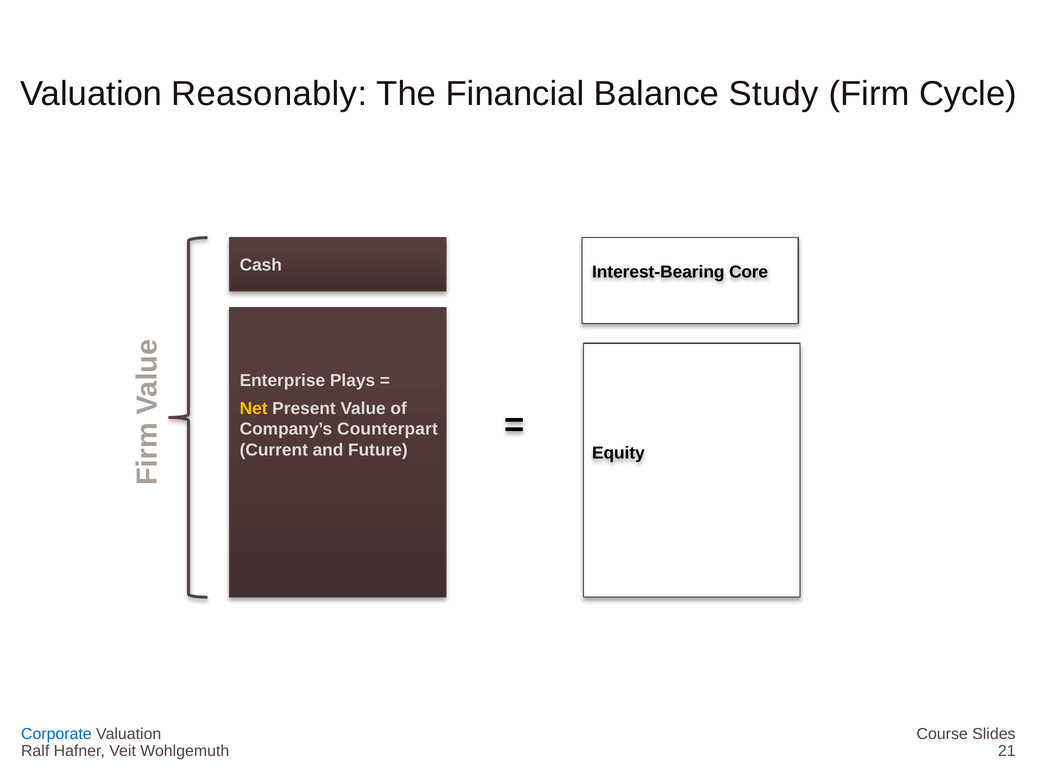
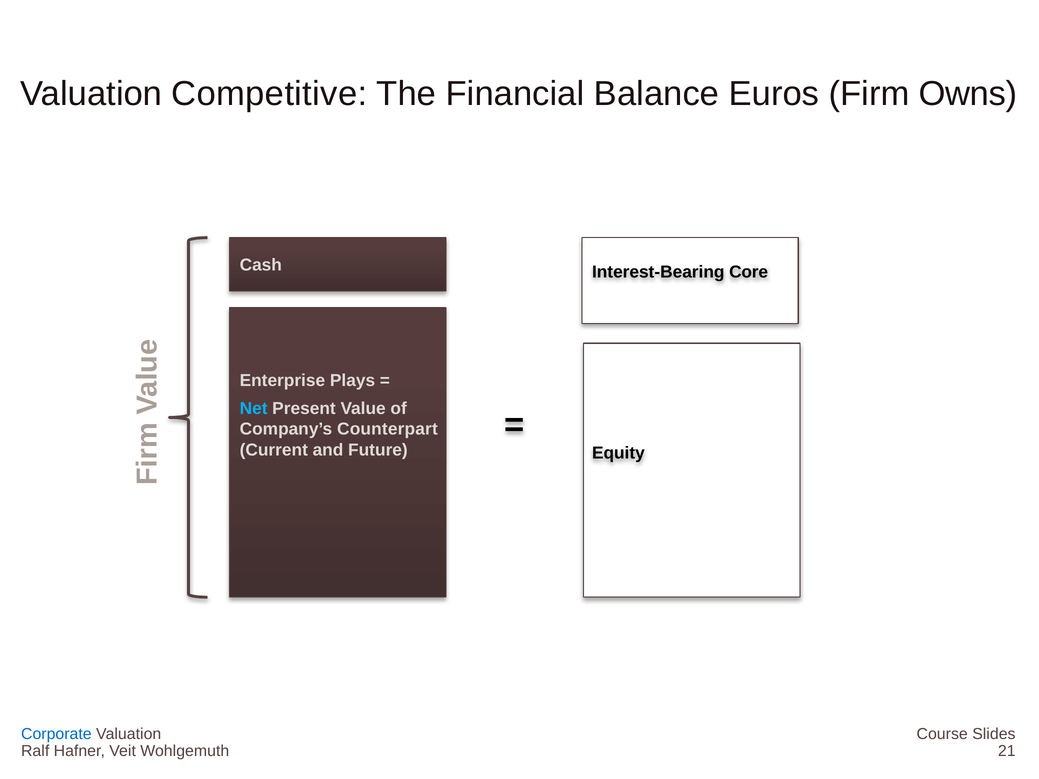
Reasonably: Reasonably -> Competitive
Study: Study -> Euros
Cycle: Cycle -> Owns
Net colour: yellow -> light blue
